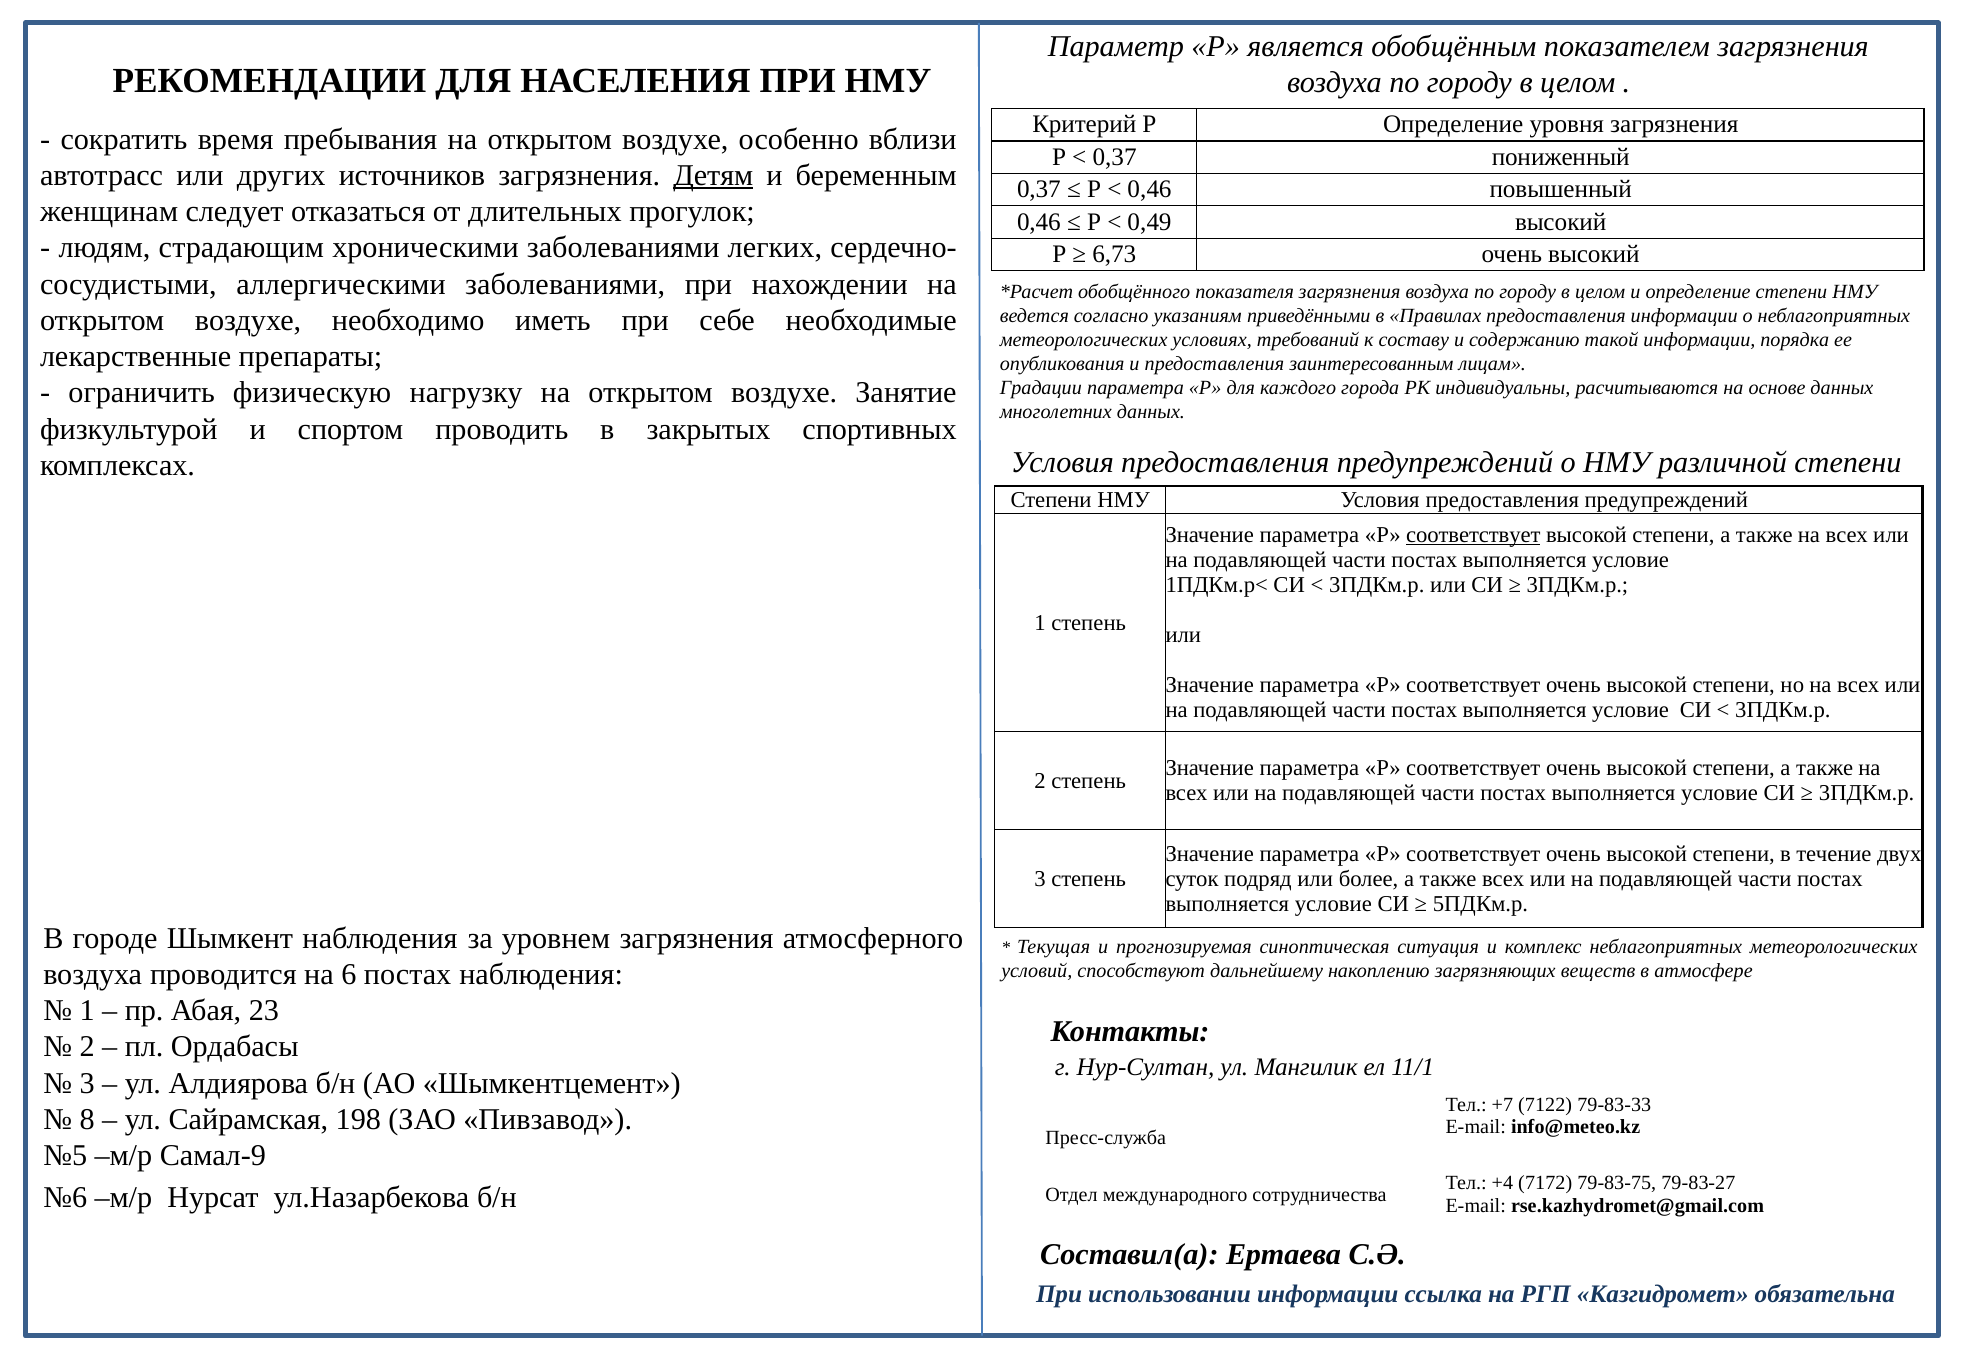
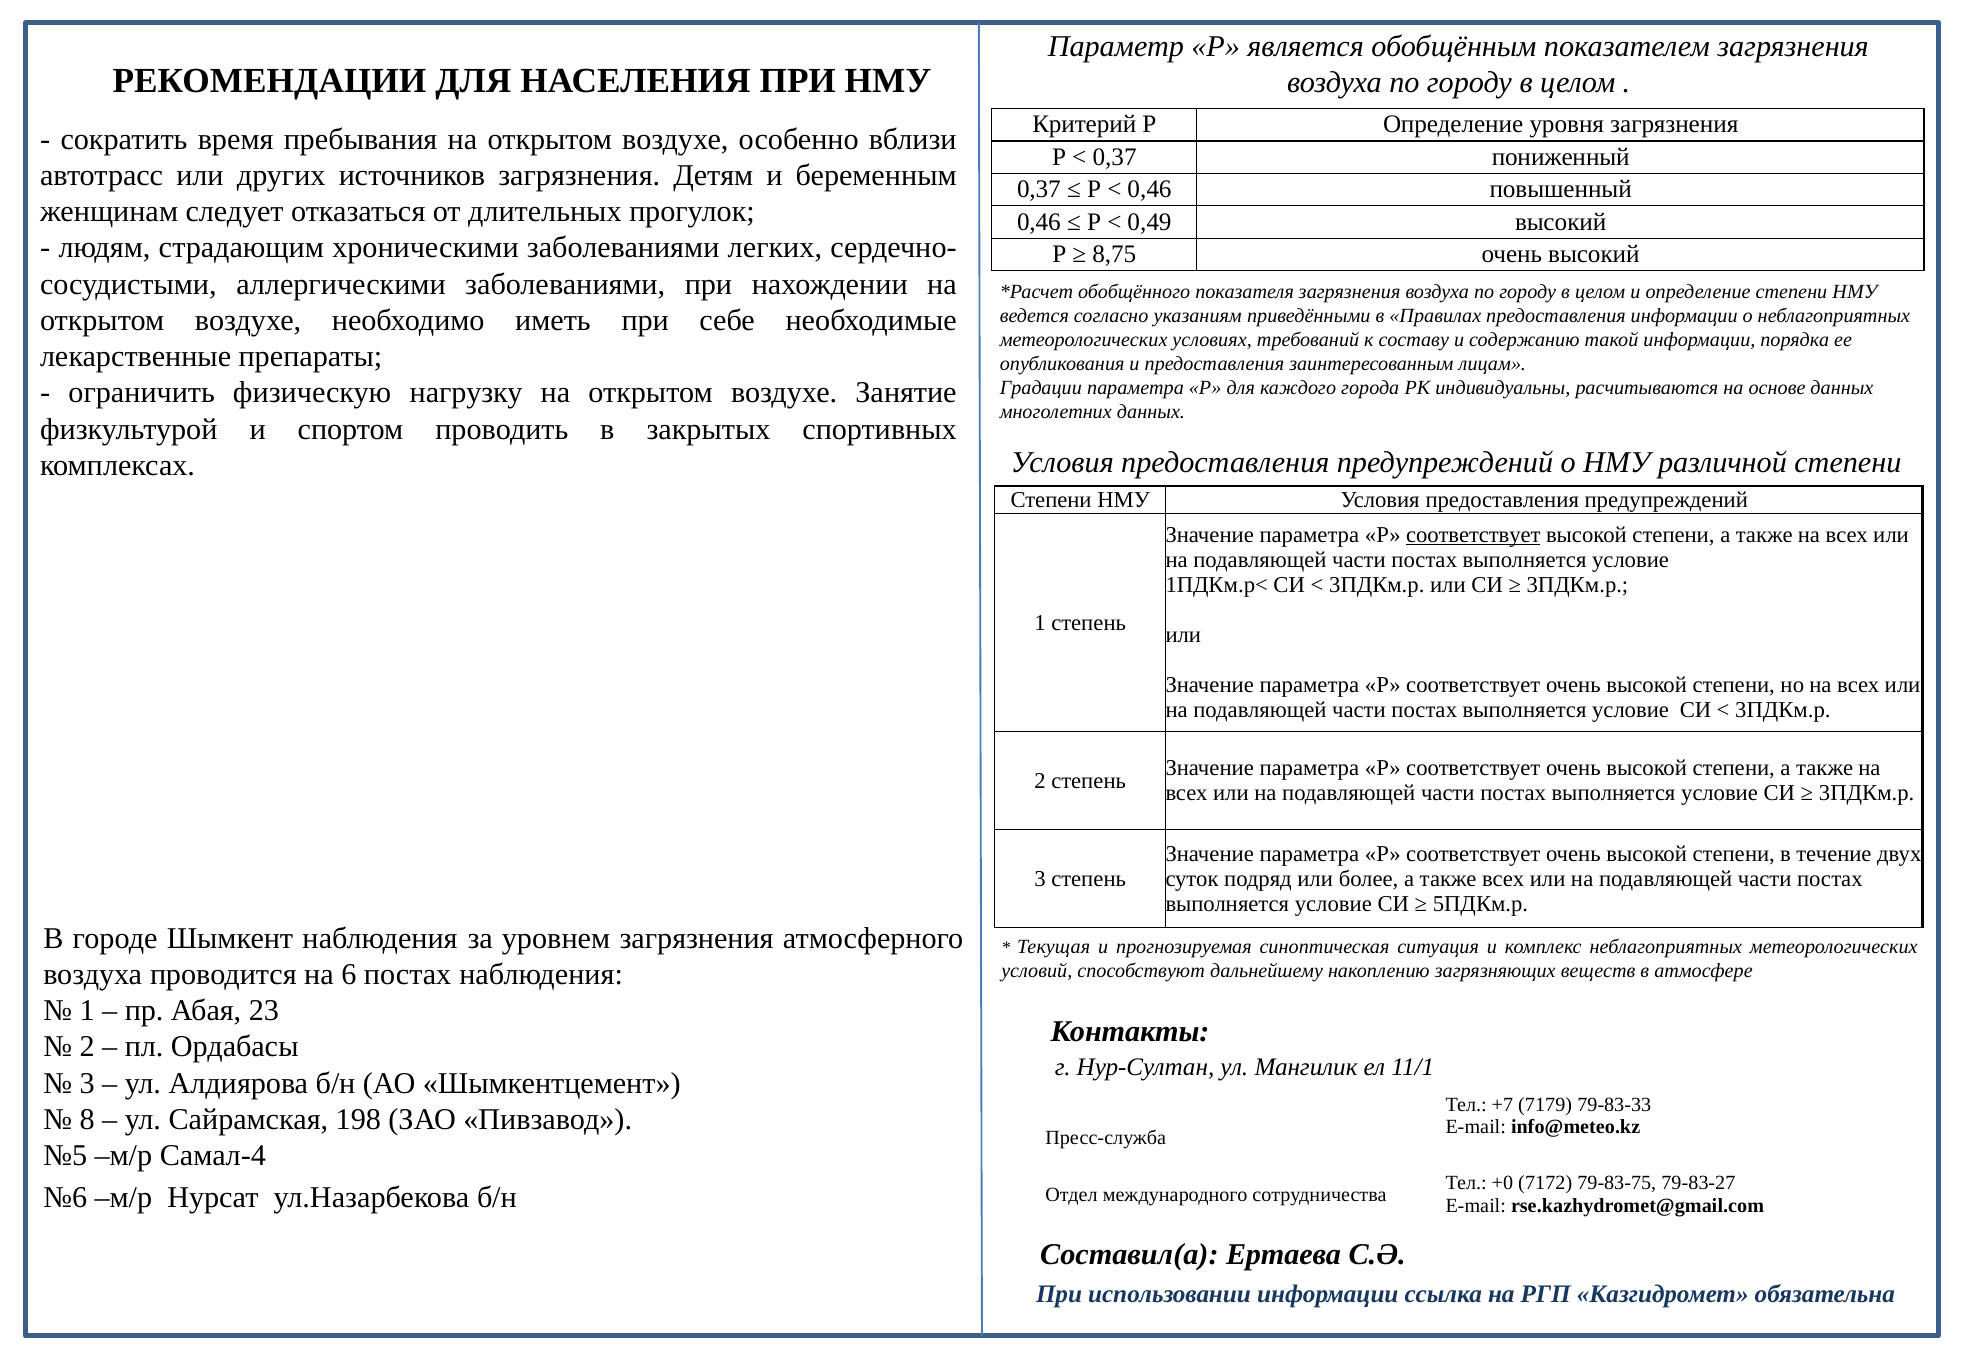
Детям underline: present -> none
6,73: 6,73 -> 8,75
7122: 7122 -> 7179
Самал-9: Самал-9 -> Самал-4
+4: +4 -> +0
